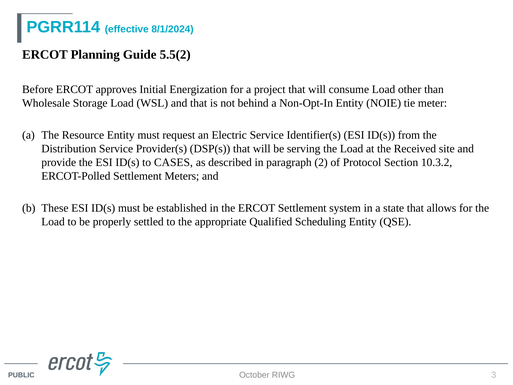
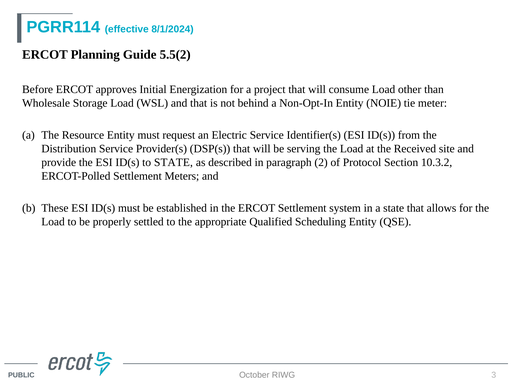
to CASES: CASES -> STATE
